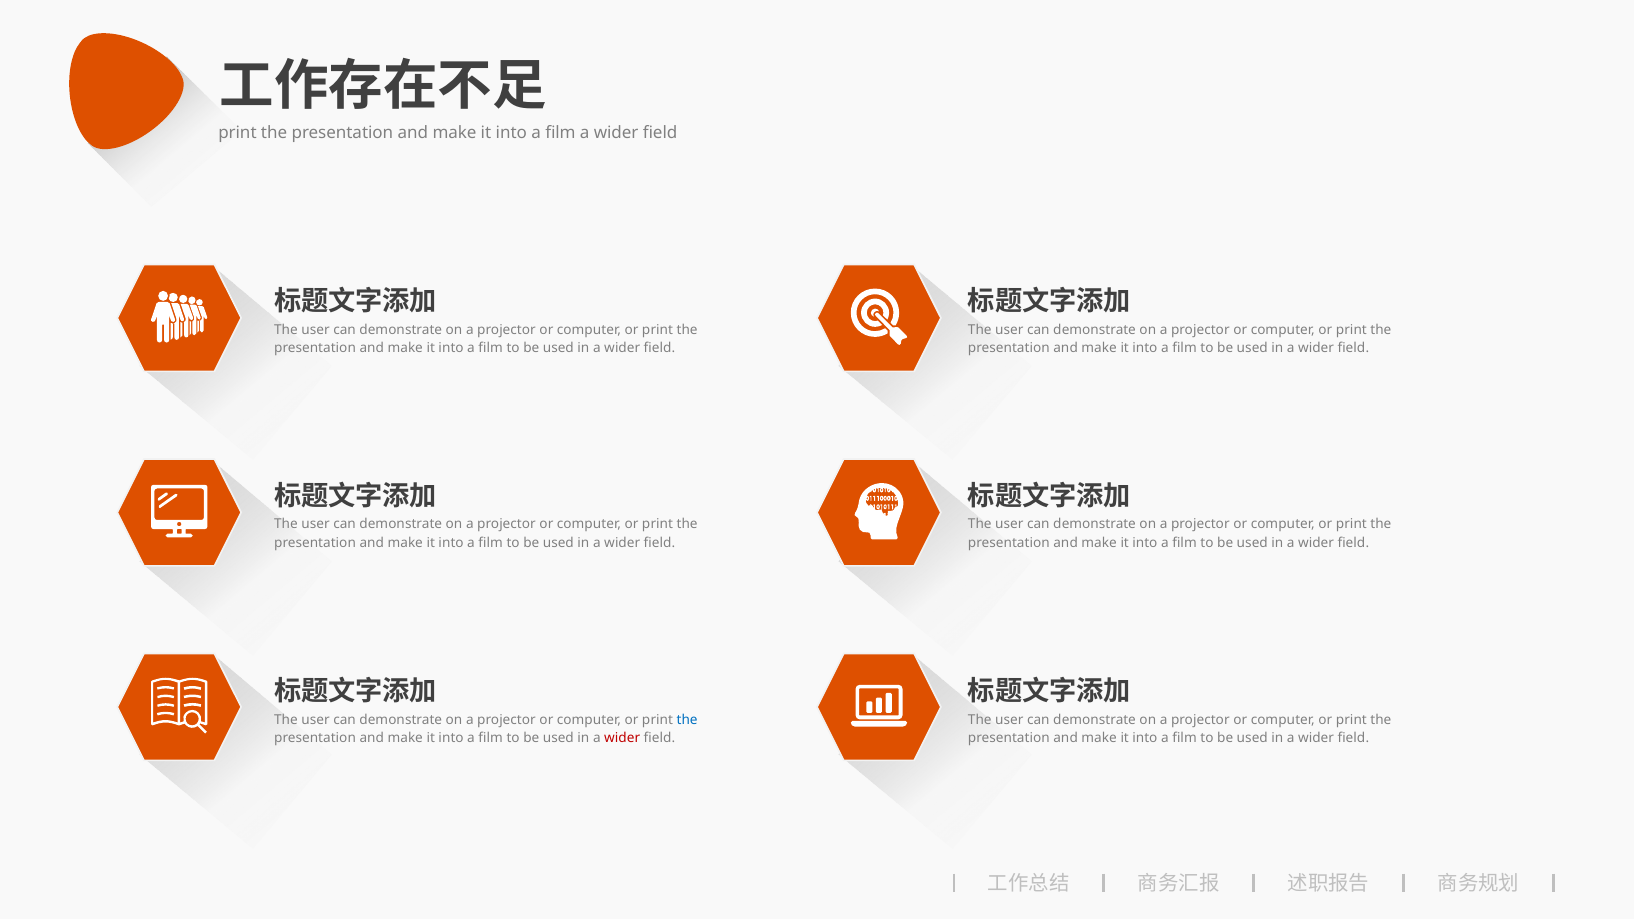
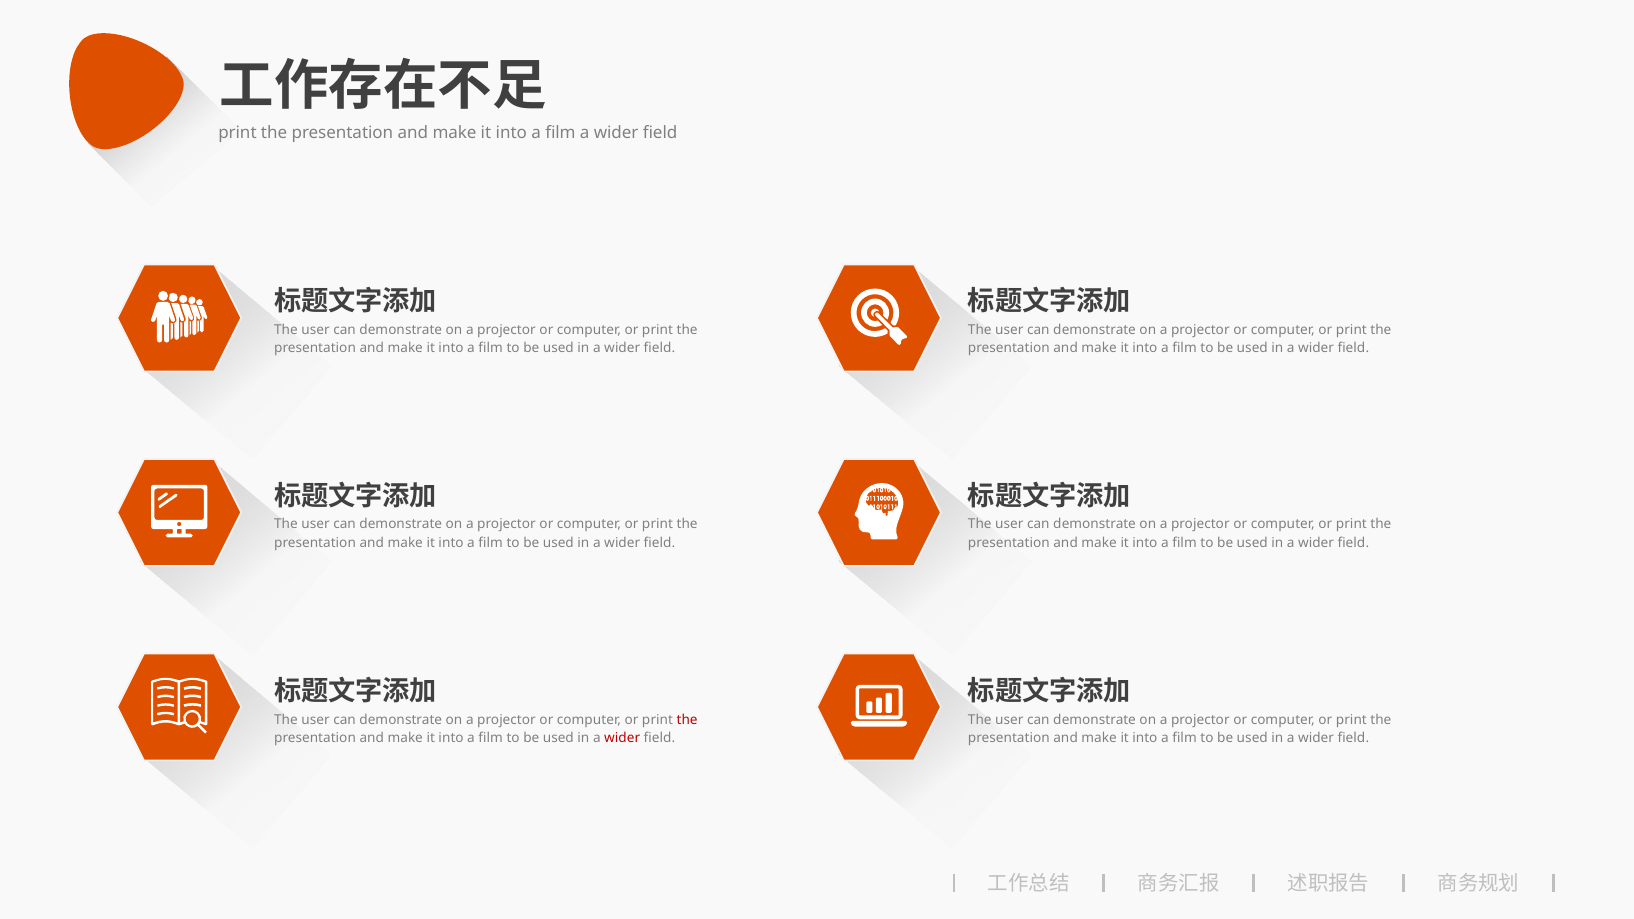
the at (687, 720) colour: blue -> red
